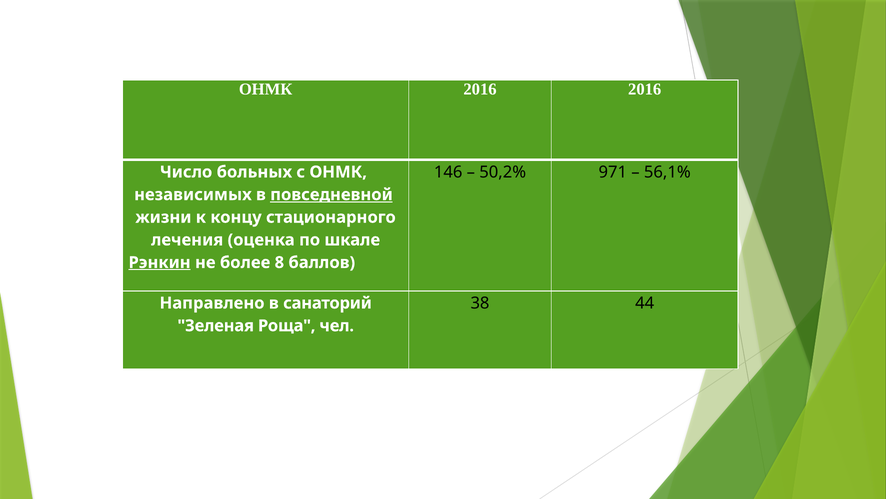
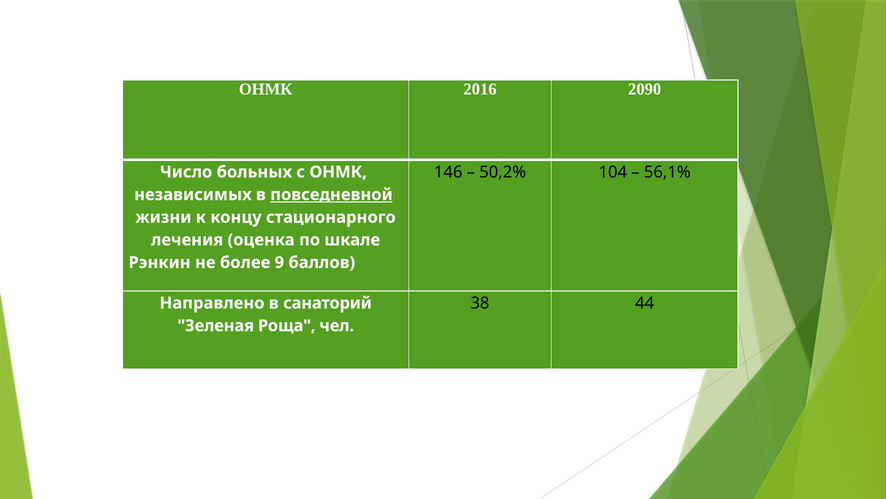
2016 2016: 2016 -> 2090
971: 971 -> 104
Рэнкин underline: present -> none
8: 8 -> 9
